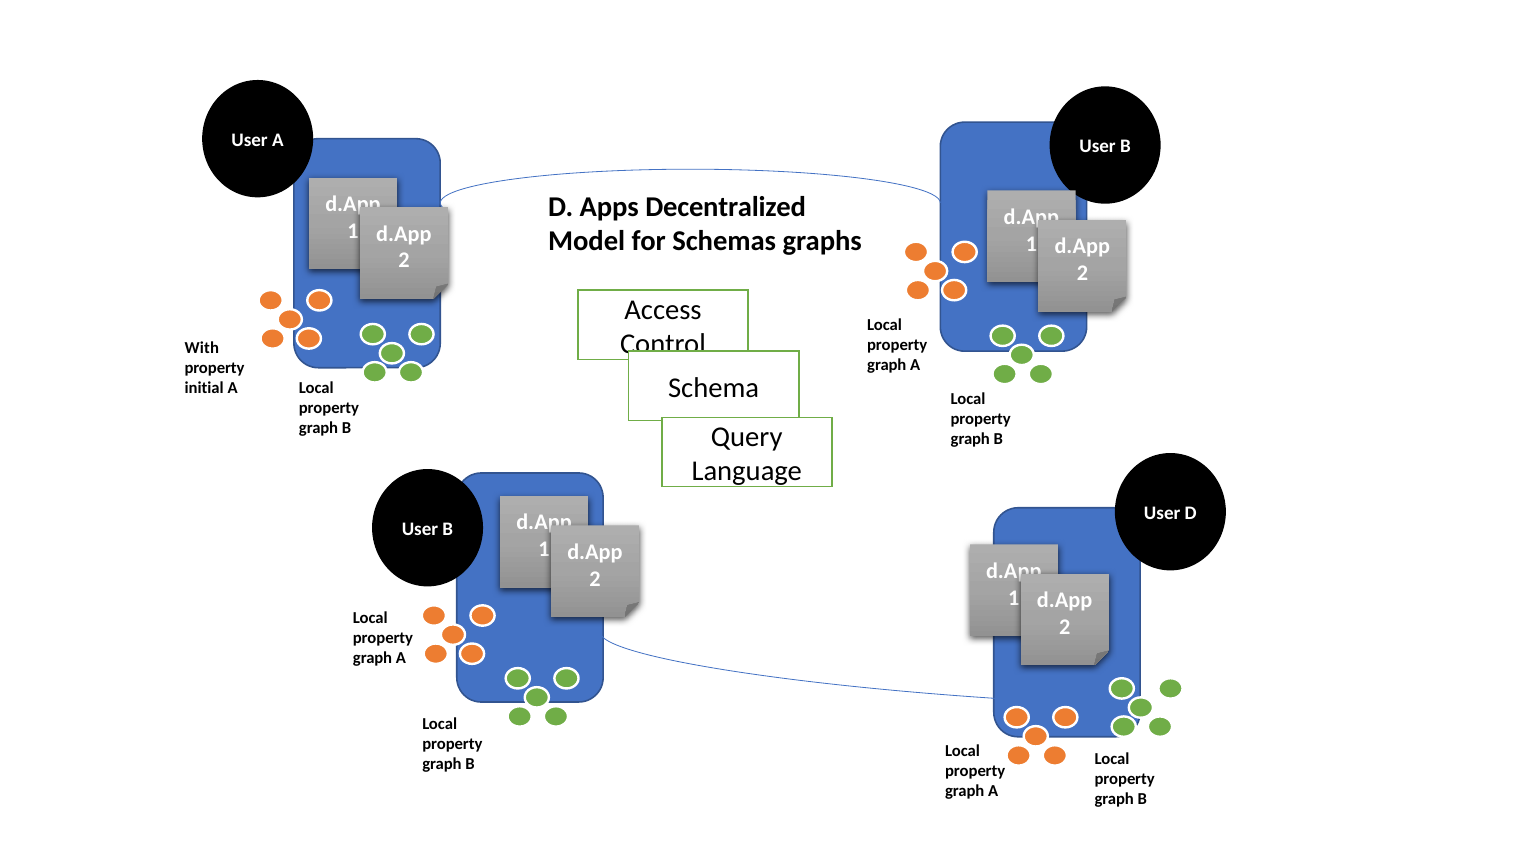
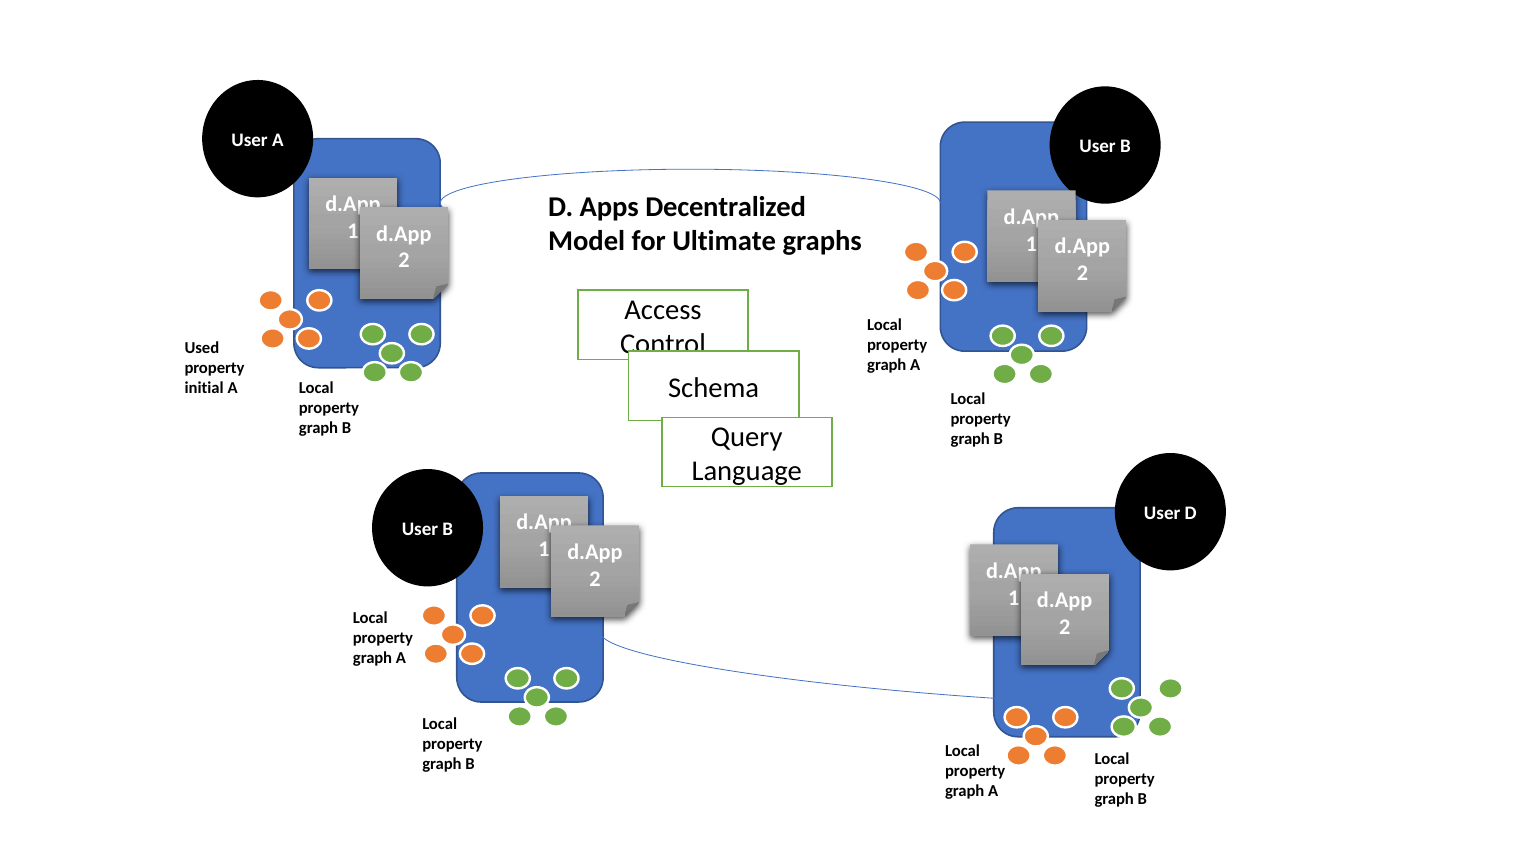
Schemas: Schemas -> Ultimate
With: With -> Used
